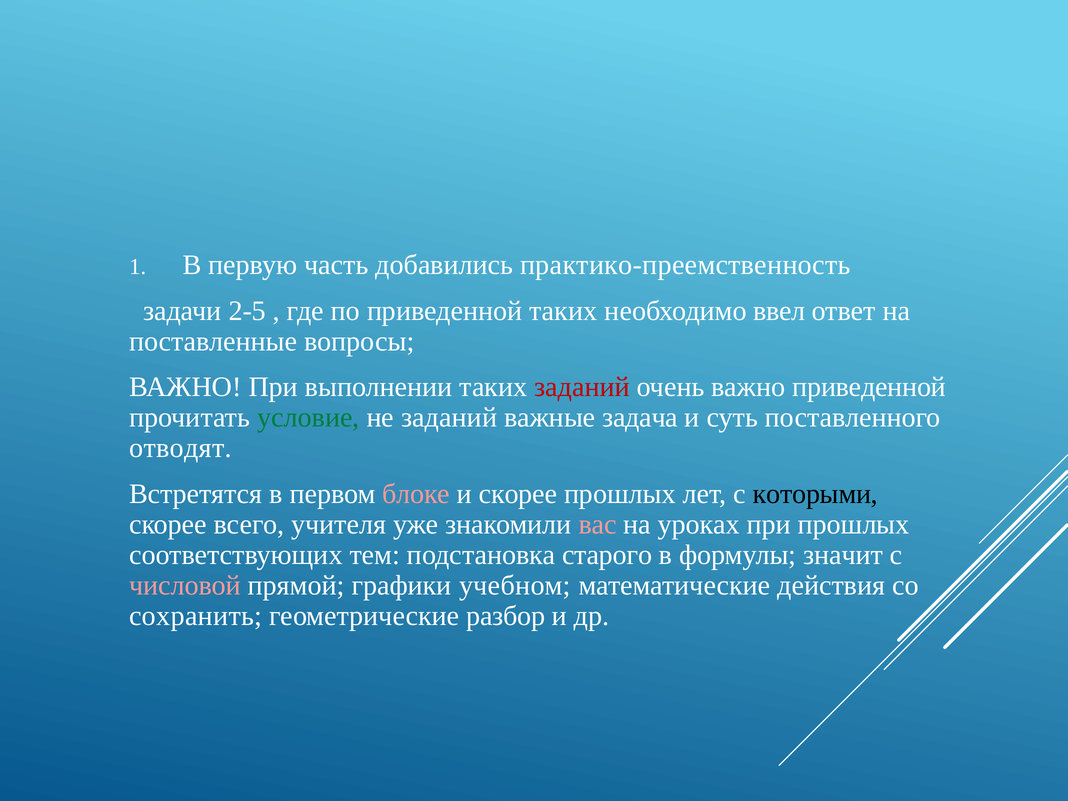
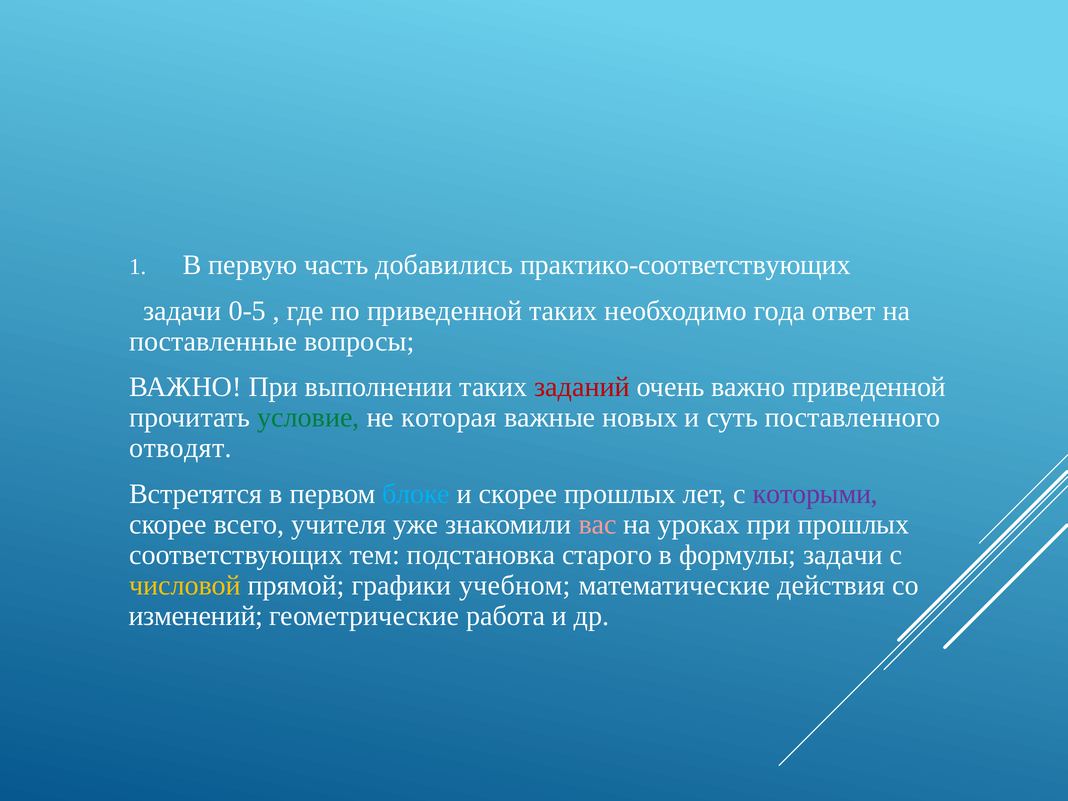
практико-преемственность: практико-преемственность -> практико-соответствующих
2-5: 2-5 -> 0-5
ввел: ввел -> года
не заданий: заданий -> которая
задача: задача -> новых
блоке colour: pink -> light blue
которыми colour: black -> purple
формулы значит: значит -> задачи
числовой colour: pink -> yellow
сохранить: сохранить -> изменений
разбор: разбор -> работа
